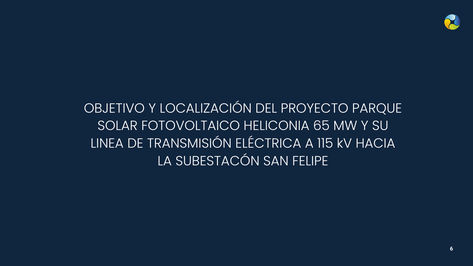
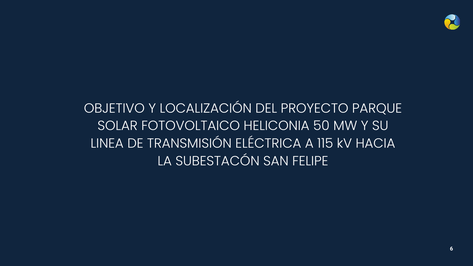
65: 65 -> 50
